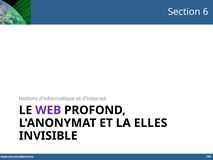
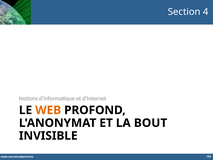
6: 6 -> 4
WEB colour: purple -> orange
ELLES: ELLES -> BOUT
